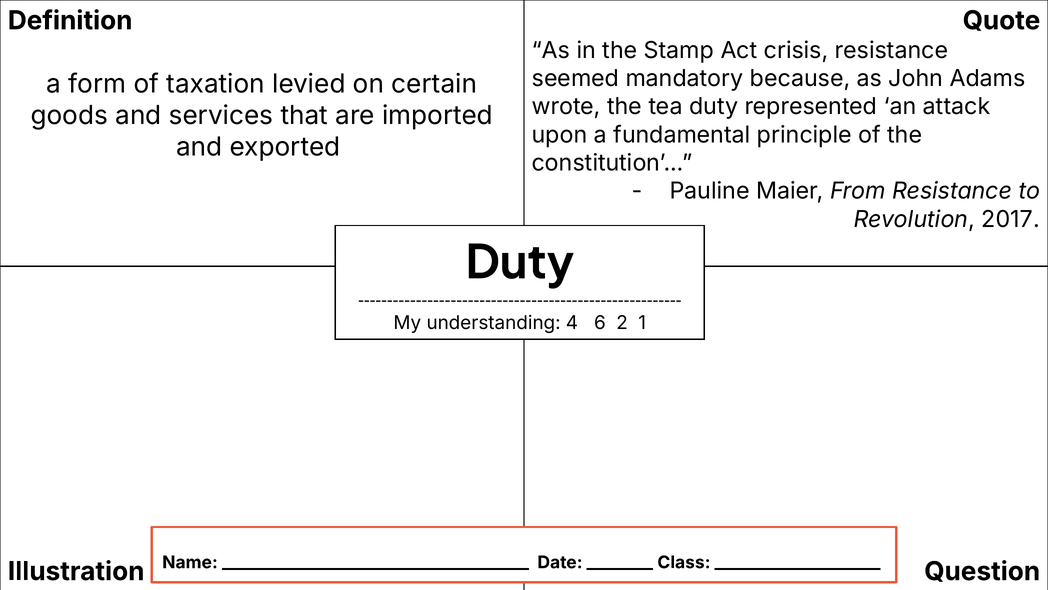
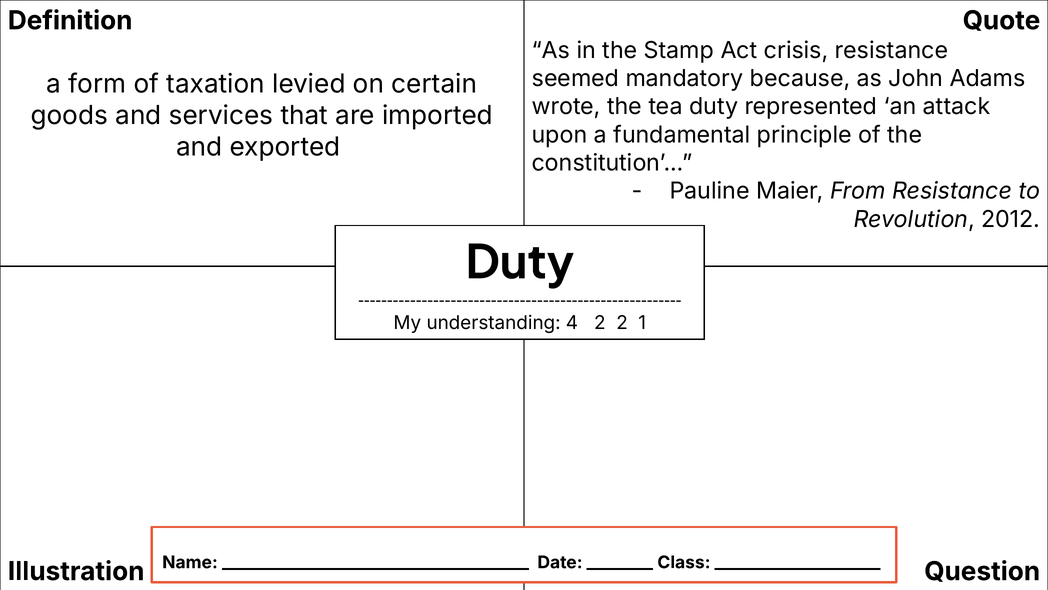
2017: 2017 -> 2012
4 6: 6 -> 2
